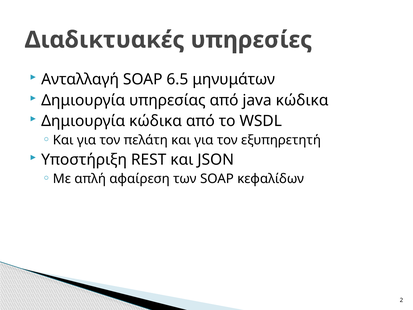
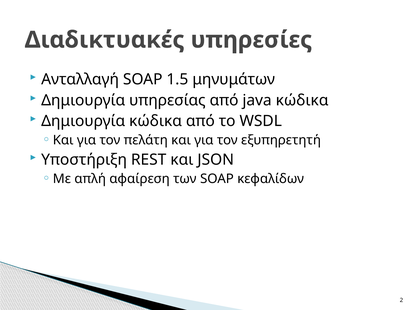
6.5: 6.5 -> 1.5
